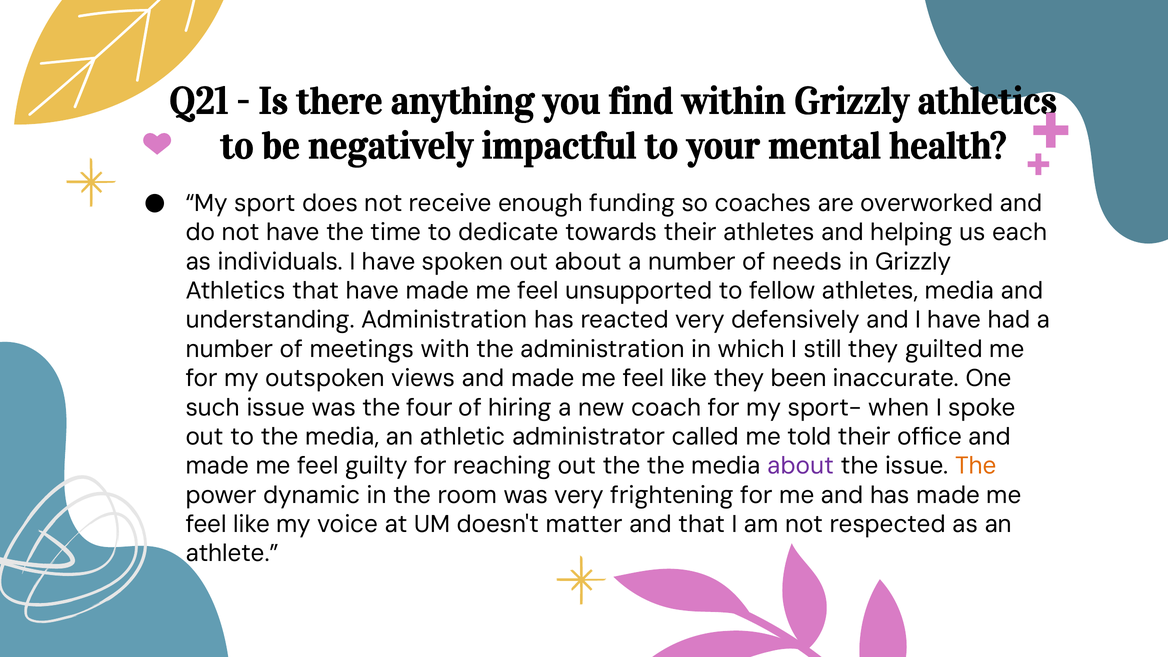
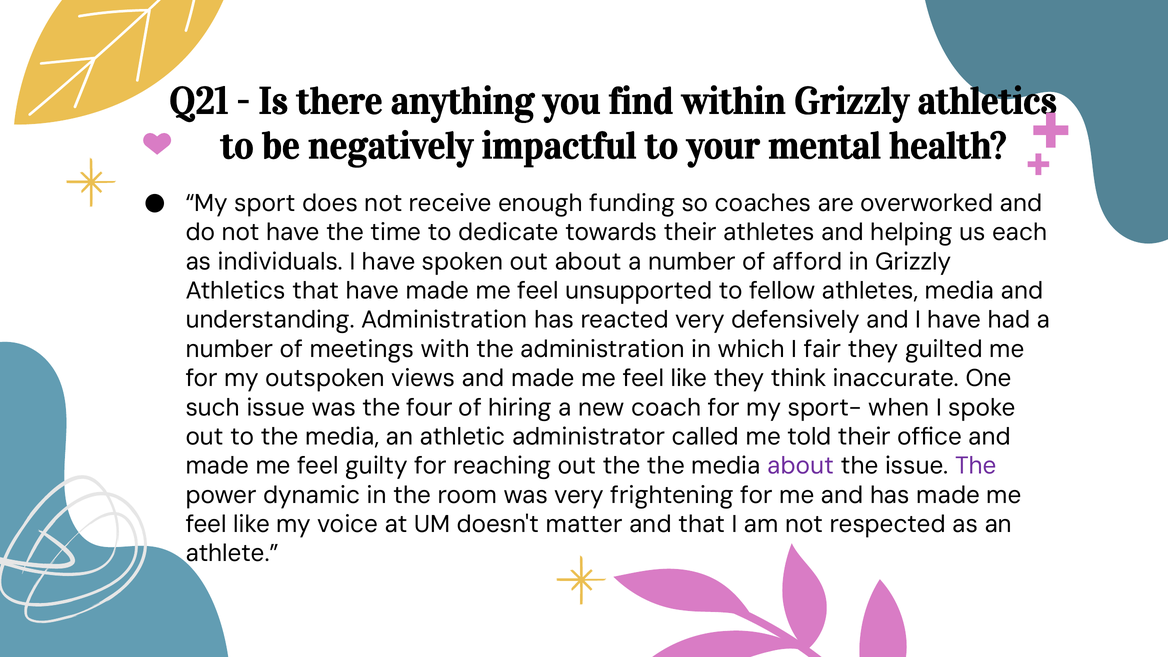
needs: needs -> afford
still: still -> fair
been: been -> think
The at (976, 466) colour: orange -> purple
